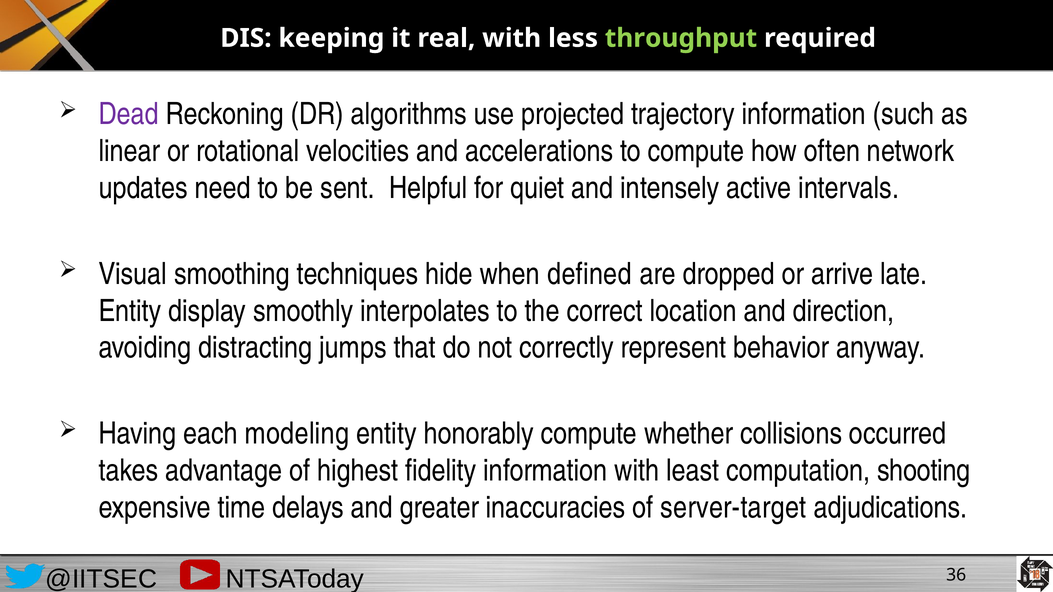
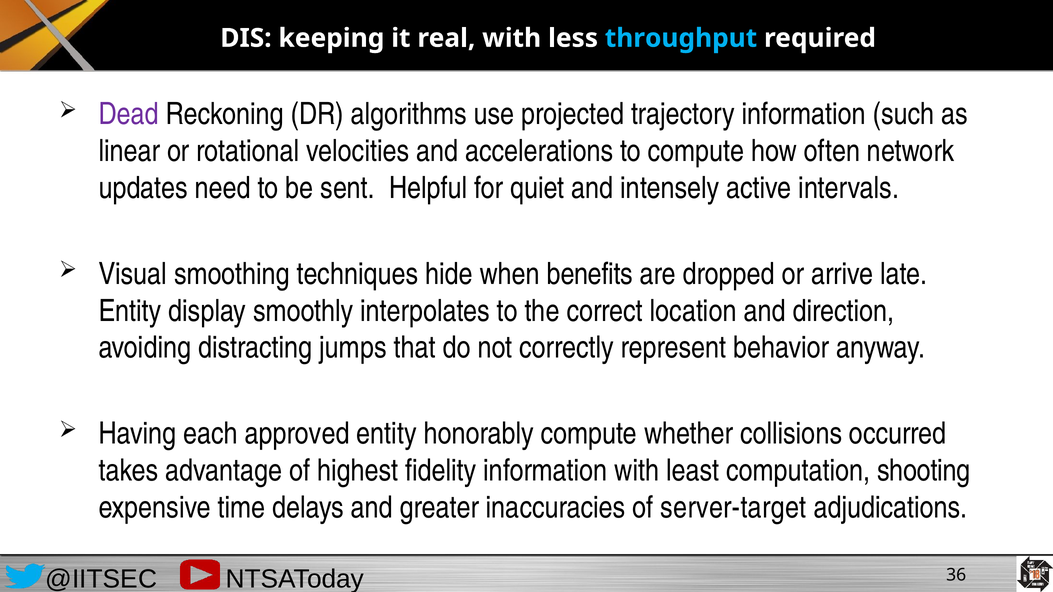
throughput colour: light green -> light blue
defined: defined -> benefits
modeling: modeling -> approved
